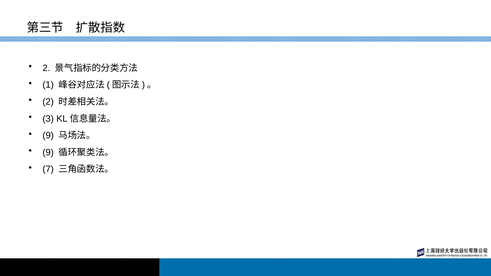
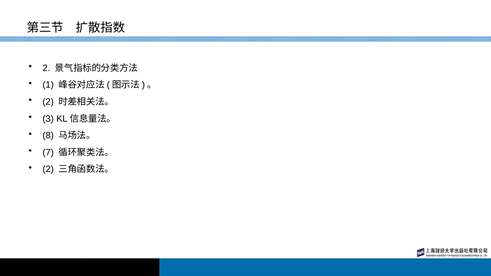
9 at (48, 136): 9 -> 8
9 at (48, 152): 9 -> 7
7 at (48, 169): 7 -> 2
